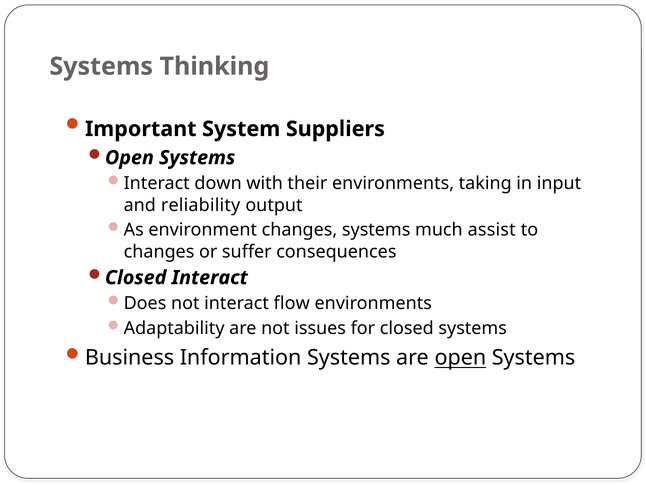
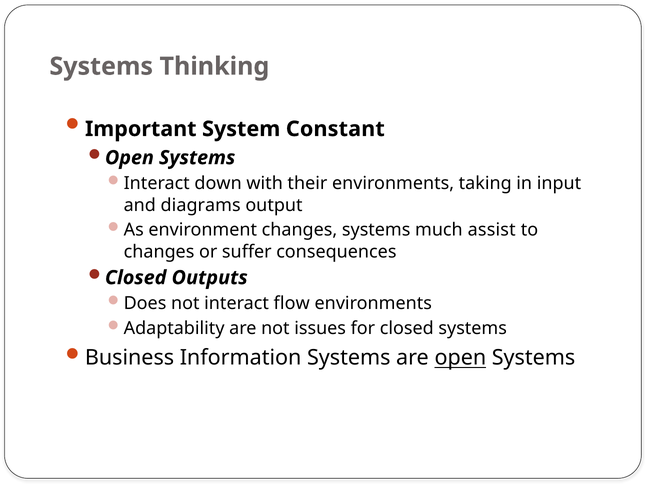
Suppliers: Suppliers -> Constant
reliability: reliability -> diagrams
Closed Interact: Interact -> Outputs
